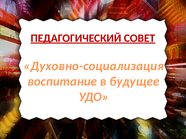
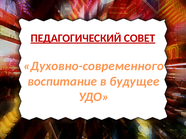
Духовно-социализация: Духовно-социализация -> Духовно-современного
